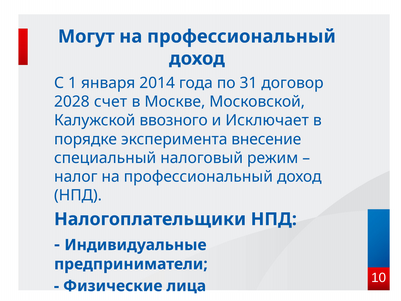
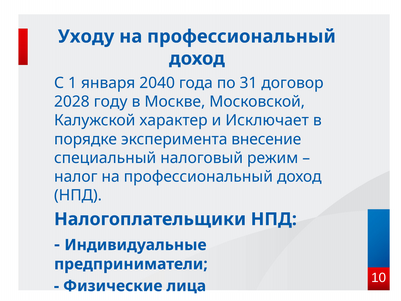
Могут: Могут -> Уходу
2014: 2014 -> 2040
счет: счет -> году
ввозного: ввозного -> характер
